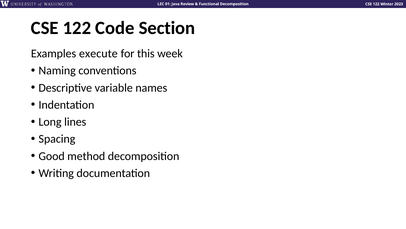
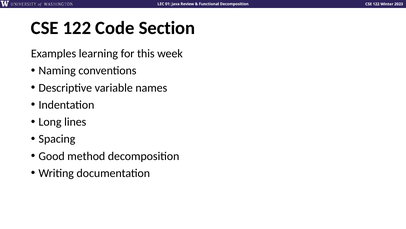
execute: execute -> learning
